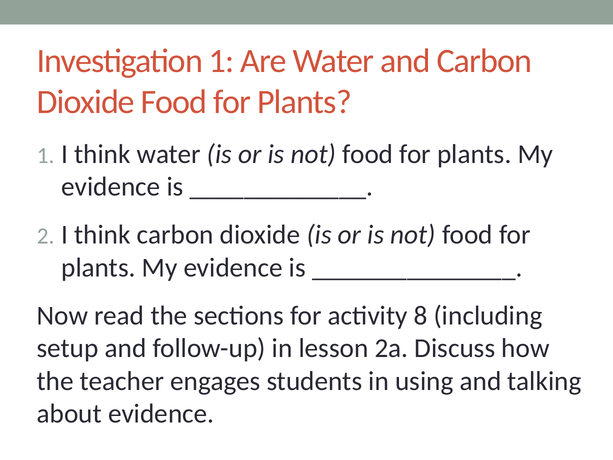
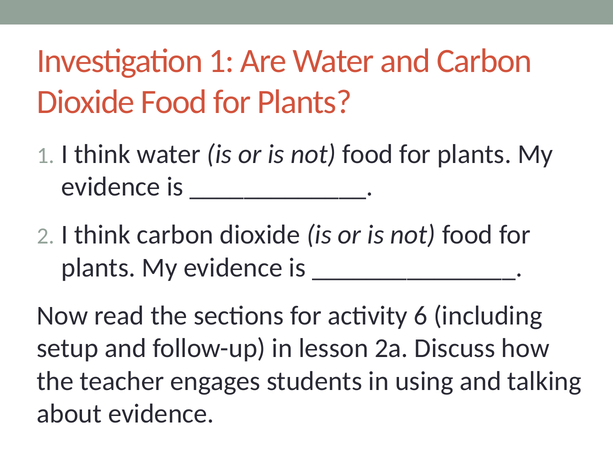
8: 8 -> 6
